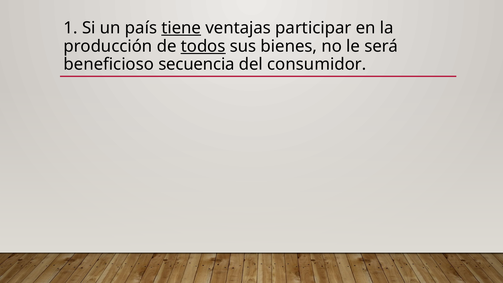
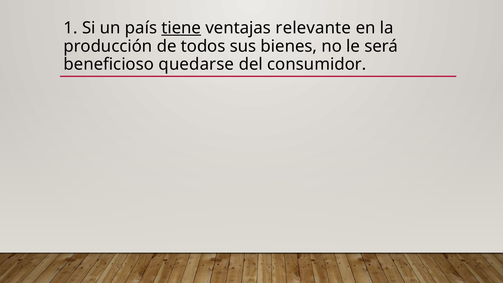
participar: participar -> relevante
todos underline: present -> none
secuencia: secuencia -> quedarse
